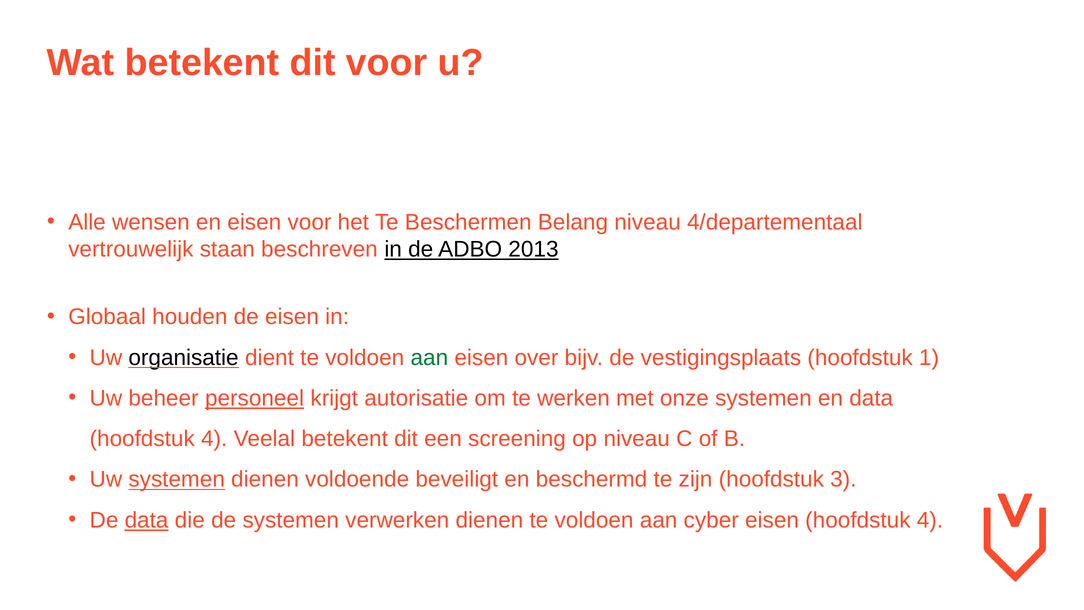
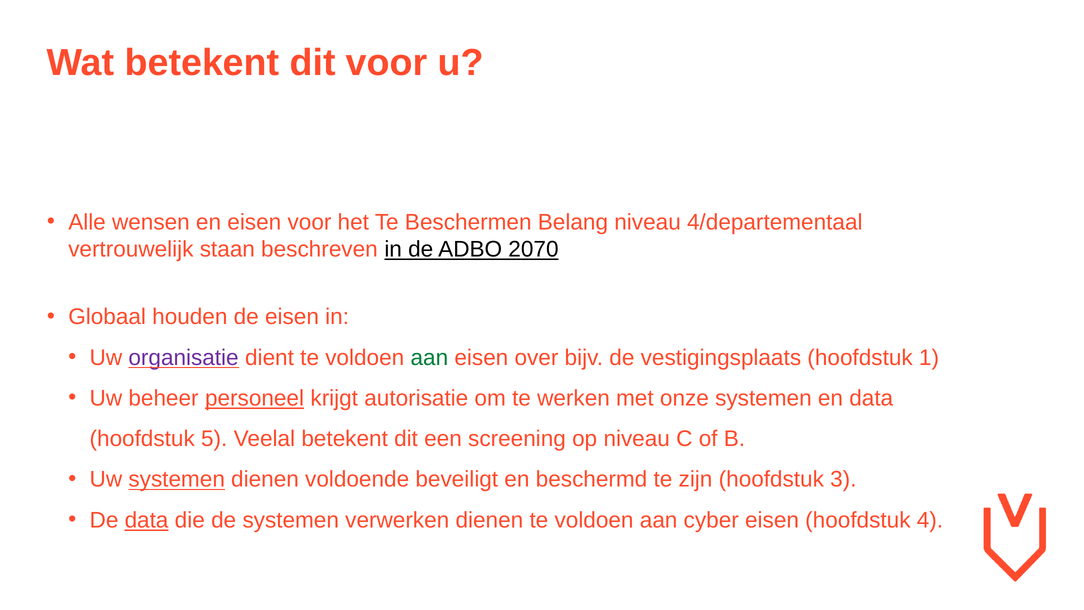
2013: 2013 -> 2070
organisatie colour: black -> purple
4 at (214, 439): 4 -> 5
